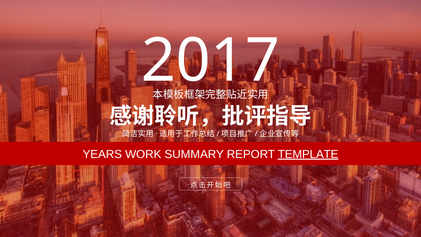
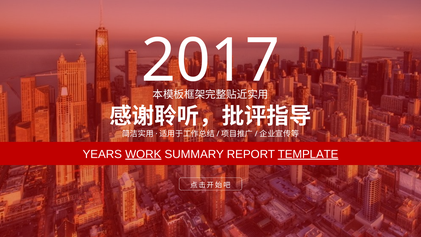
WORK underline: none -> present
